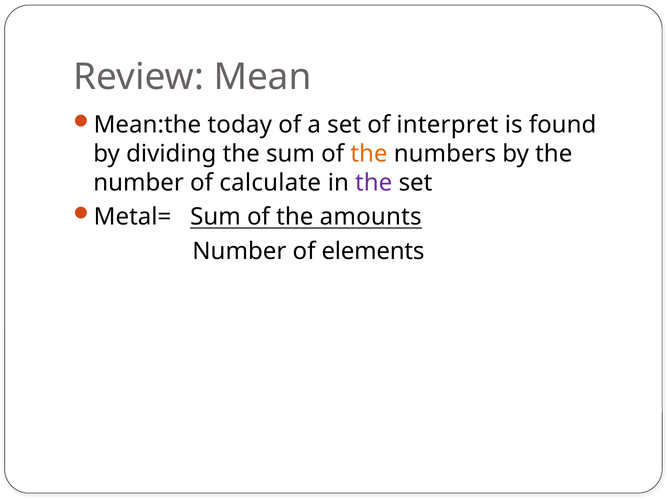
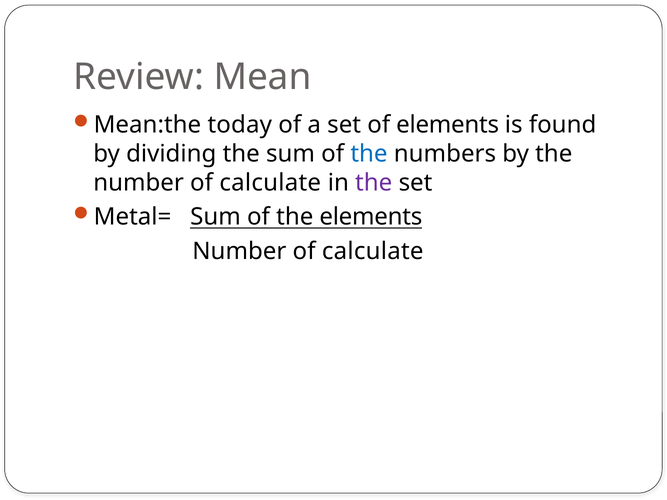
of interpret: interpret -> elements
the at (369, 154) colour: orange -> blue
the amounts: amounts -> elements
elements at (373, 251): elements -> calculate
